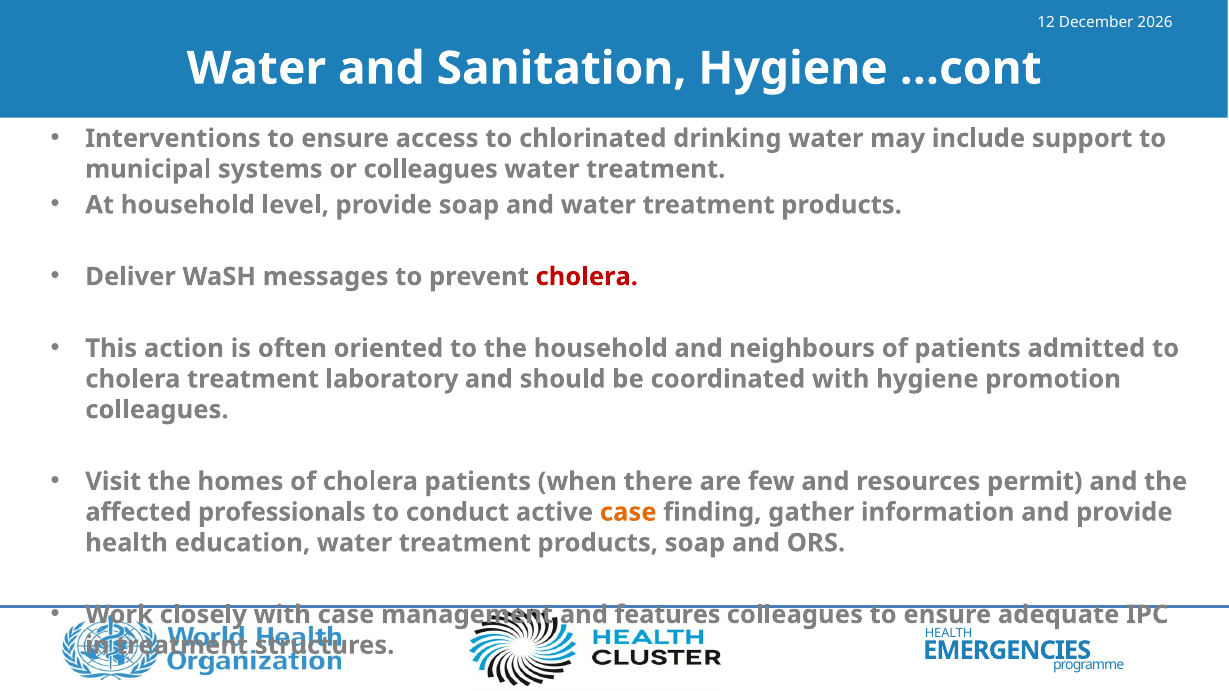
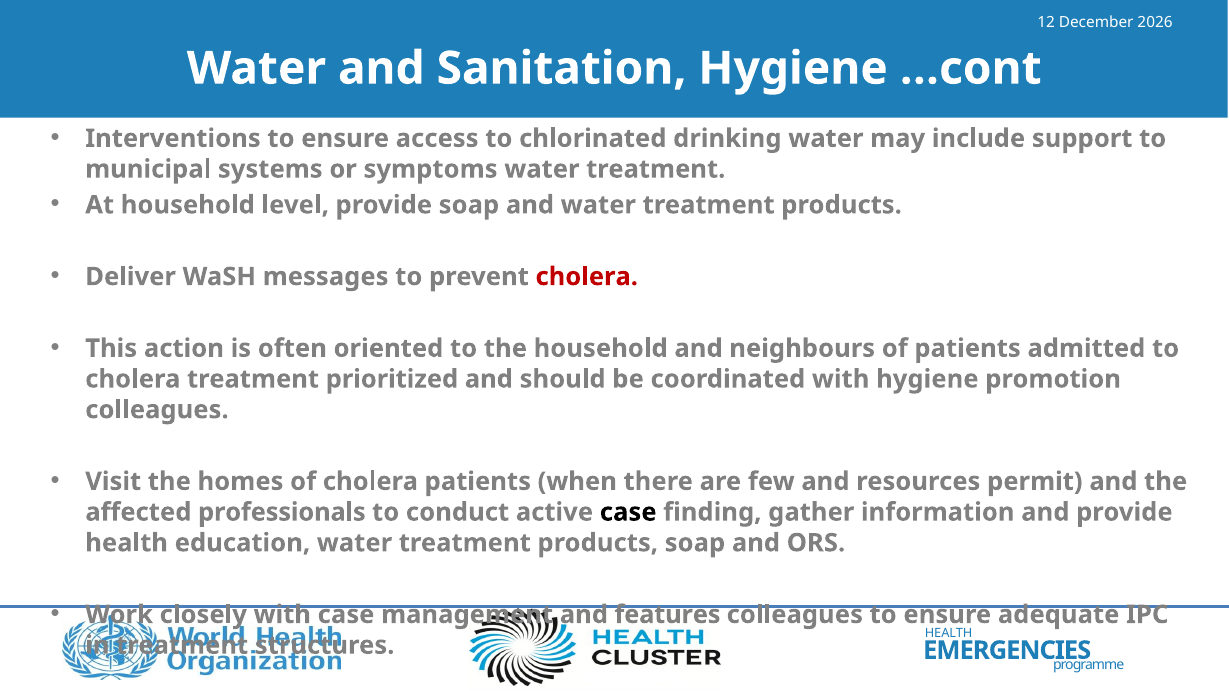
or colleagues: colleagues -> symptoms
laboratory: laboratory -> prioritized
case at (628, 512) colour: orange -> black
